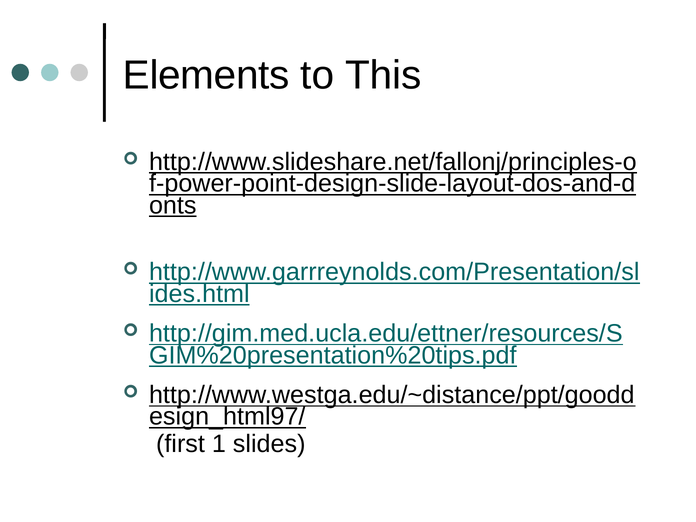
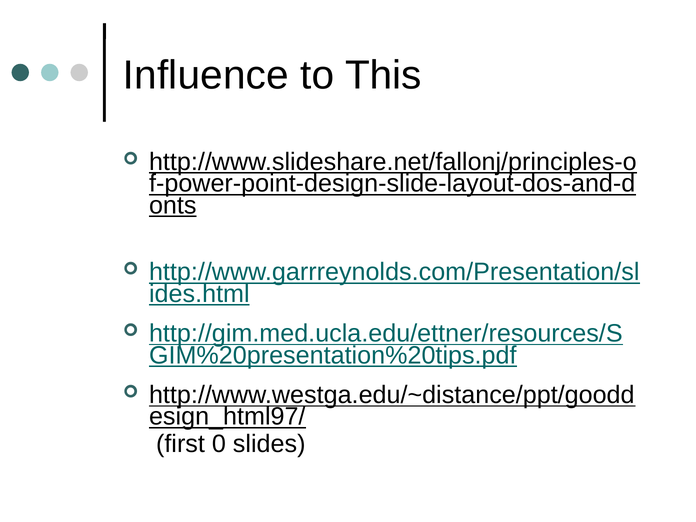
Elements: Elements -> Influence
1: 1 -> 0
